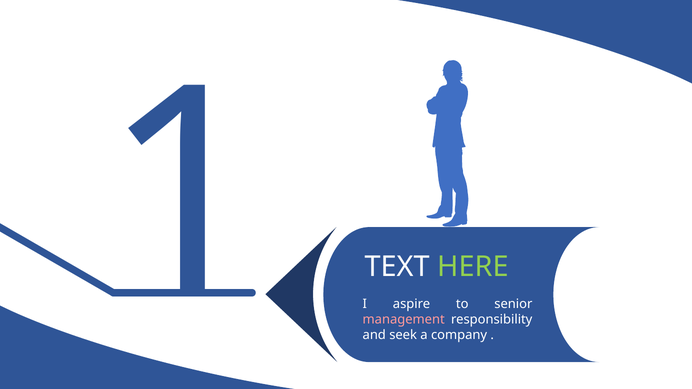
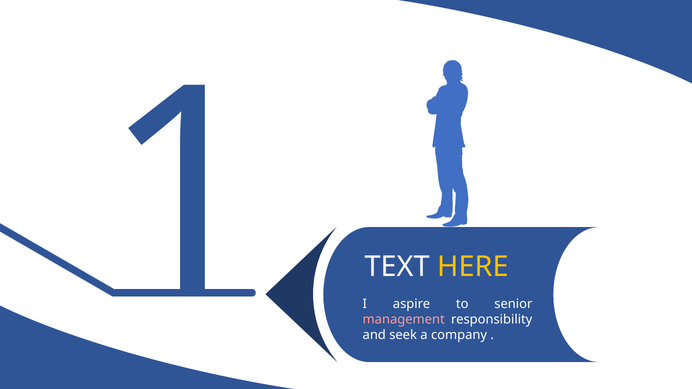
HERE colour: light green -> yellow
